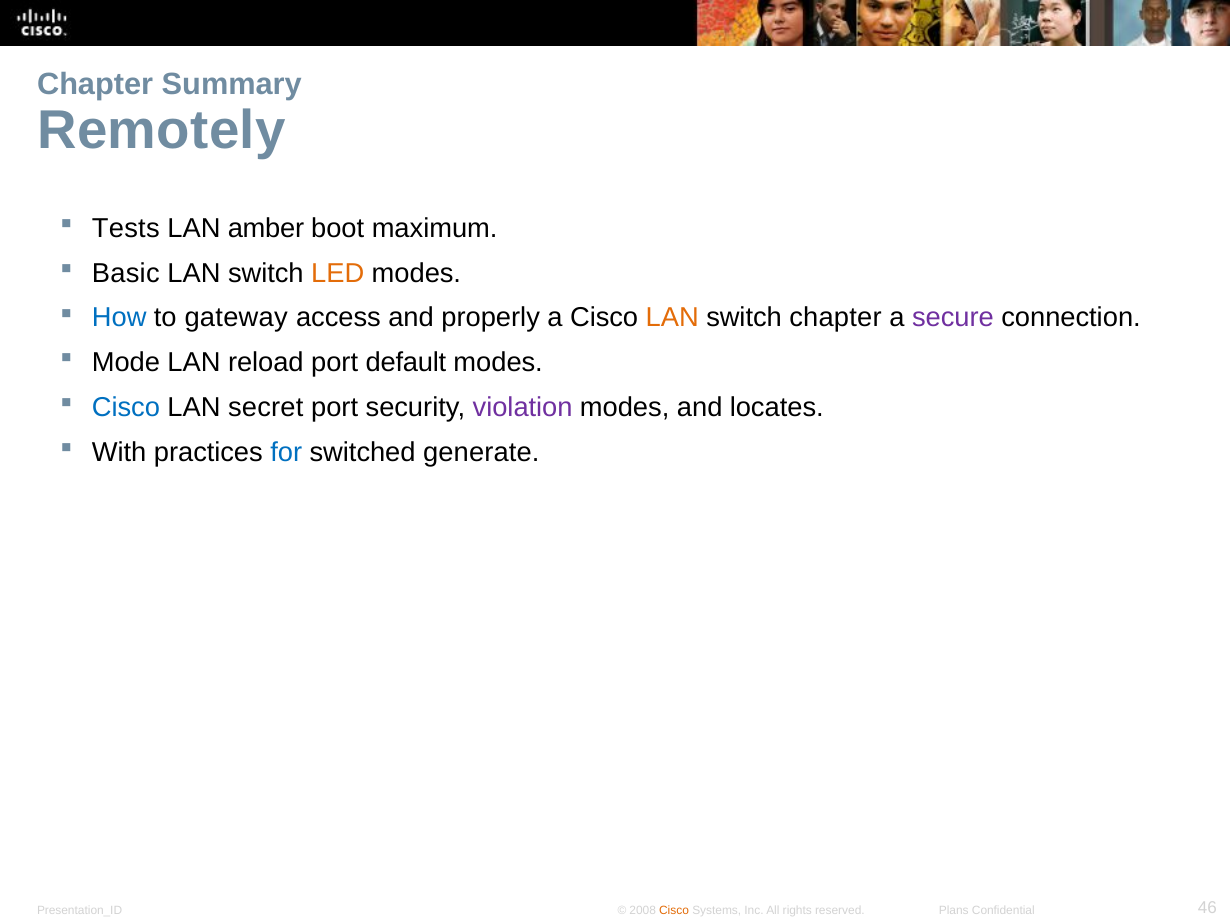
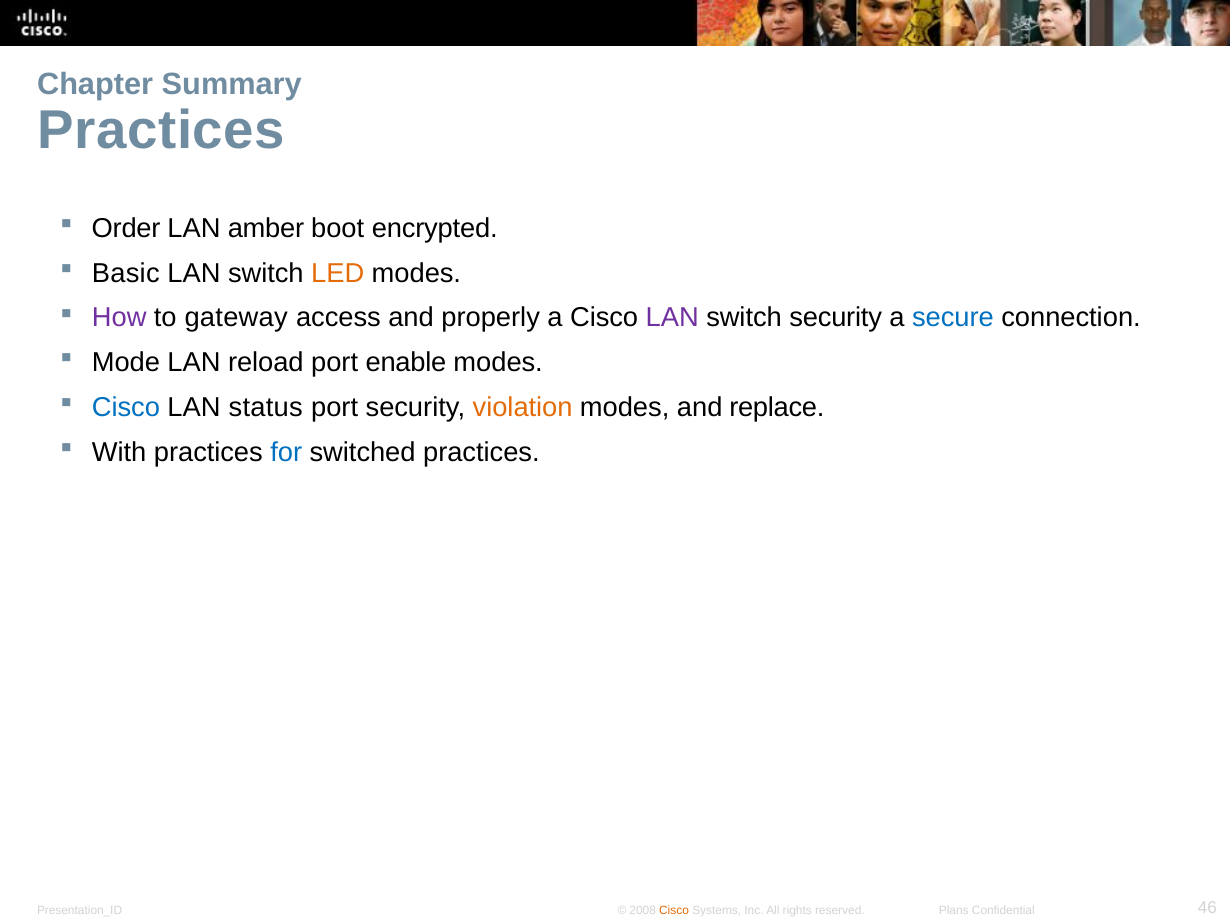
Remotely at (161, 130): Remotely -> Practices
Tests: Tests -> Order
maximum: maximum -> encrypted
How colour: blue -> purple
LAN at (672, 318) colour: orange -> purple
switch chapter: chapter -> security
secure colour: purple -> blue
default: default -> enable
secret: secret -> status
violation colour: purple -> orange
locates: locates -> replace
switched generate: generate -> practices
